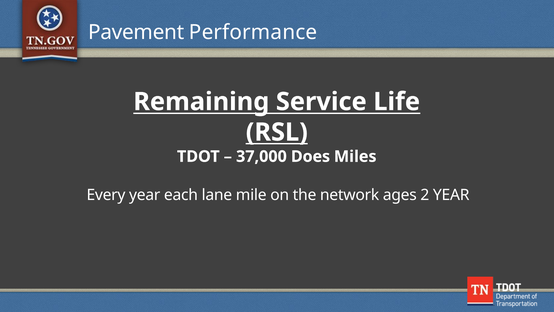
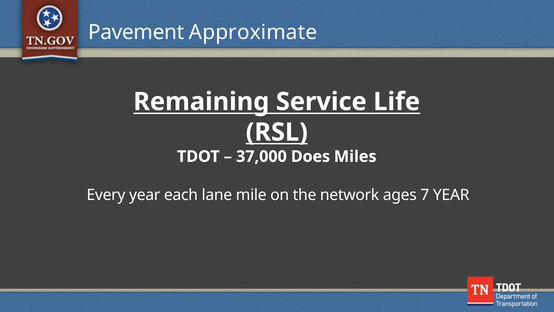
Performance: Performance -> Approximate
2: 2 -> 7
